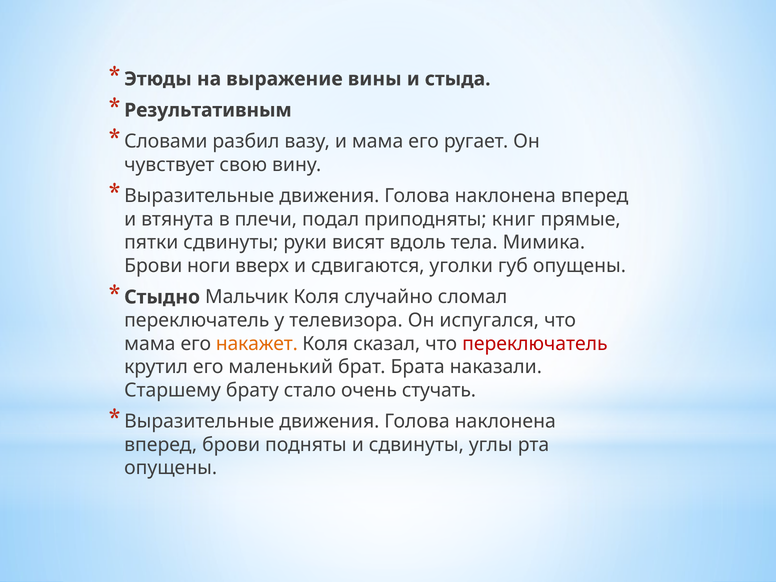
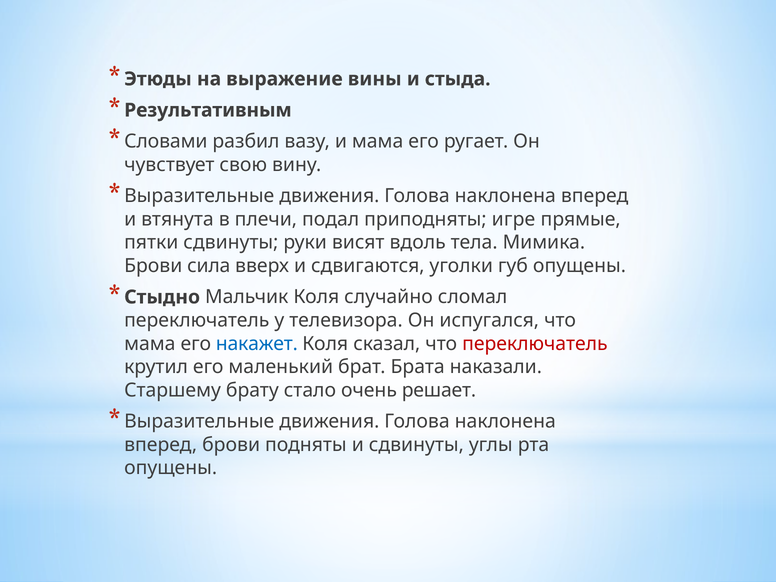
книг: книг -> игре
ноги: ноги -> сила
накажет colour: orange -> blue
стучать: стучать -> решает
